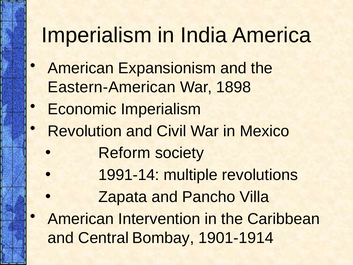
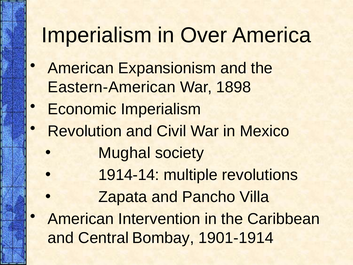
India: India -> Over
Reform: Reform -> Mughal
1991-14: 1991-14 -> 1914-14
